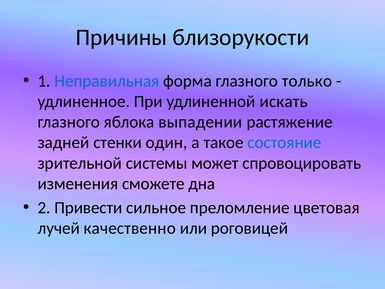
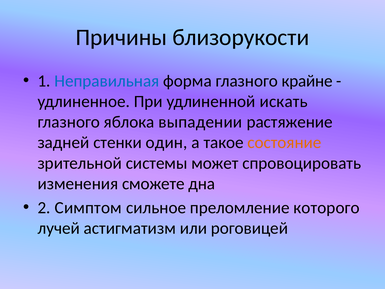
только: только -> крайне
состояние colour: blue -> orange
Привести: Привести -> Симптом
цветовая: цветовая -> которого
качественно: качественно -> астигматизм
